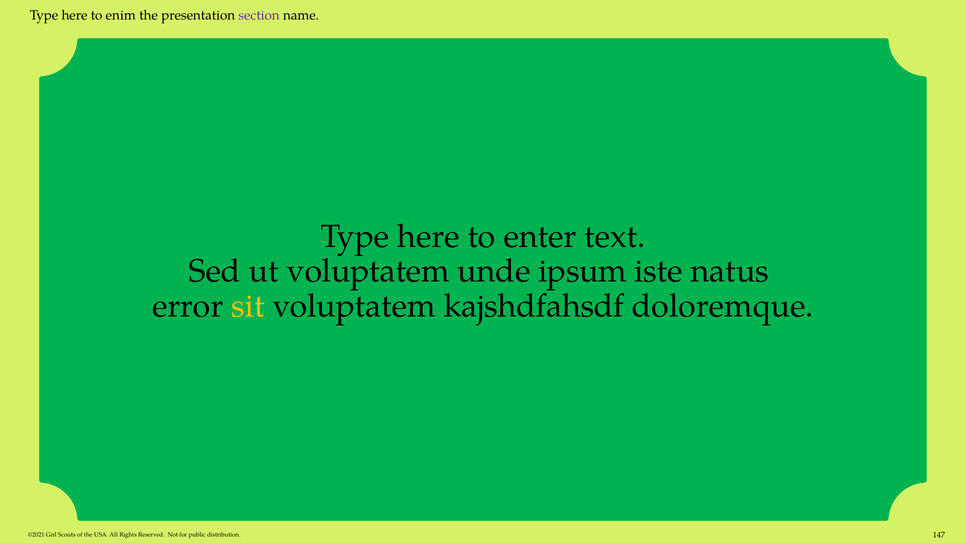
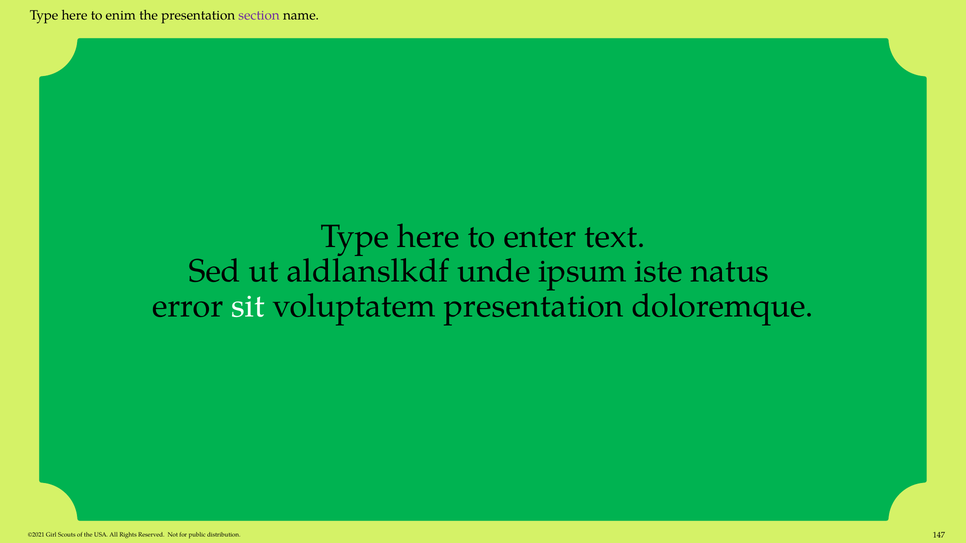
ut voluptatem: voluptatem -> aldlanslkdf
sit colour: yellow -> white
voluptatem kajshdfahsdf: kajshdfahsdf -> presentation
